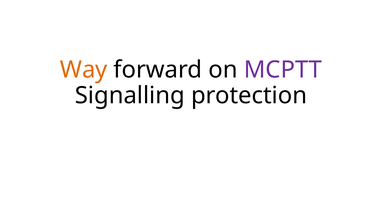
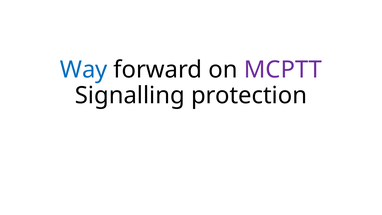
Way colour: orange -> blue
